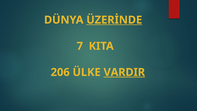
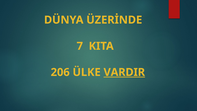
ÜZERİNDE underline: present -> none
